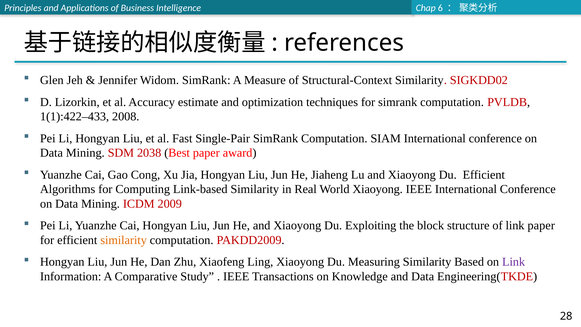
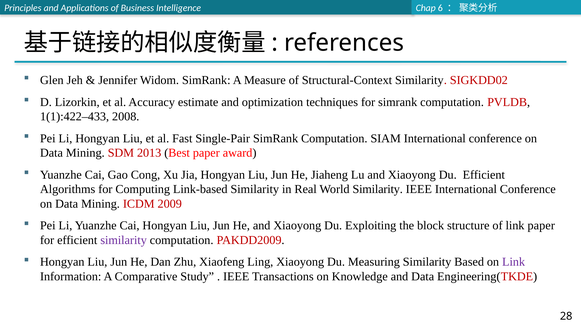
2038: 2038 -> 2013
World Xiaoyong: Xiaoyong -> Similarity
similarity at (124, 240) colour: orange -> purple
